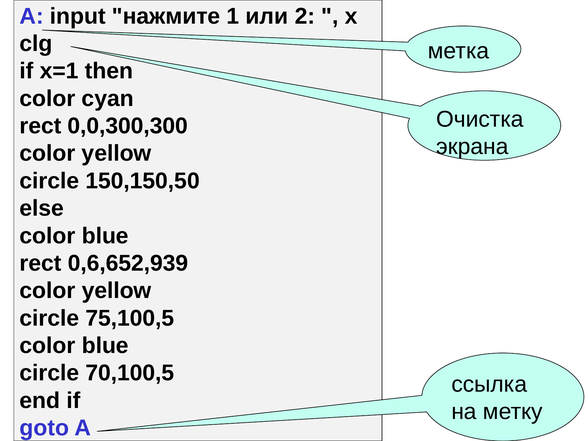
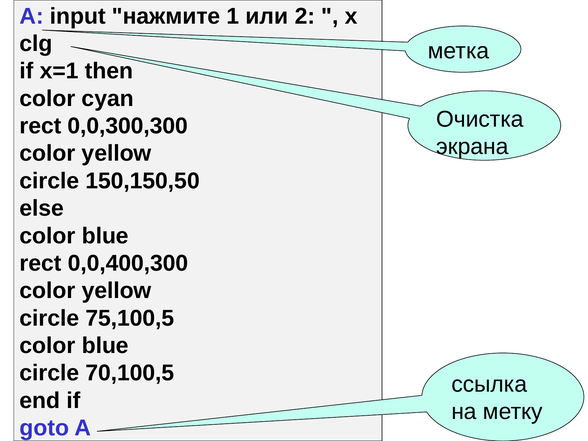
0,6,652,939: 0,6,652,939 -> 0,0,400,300
